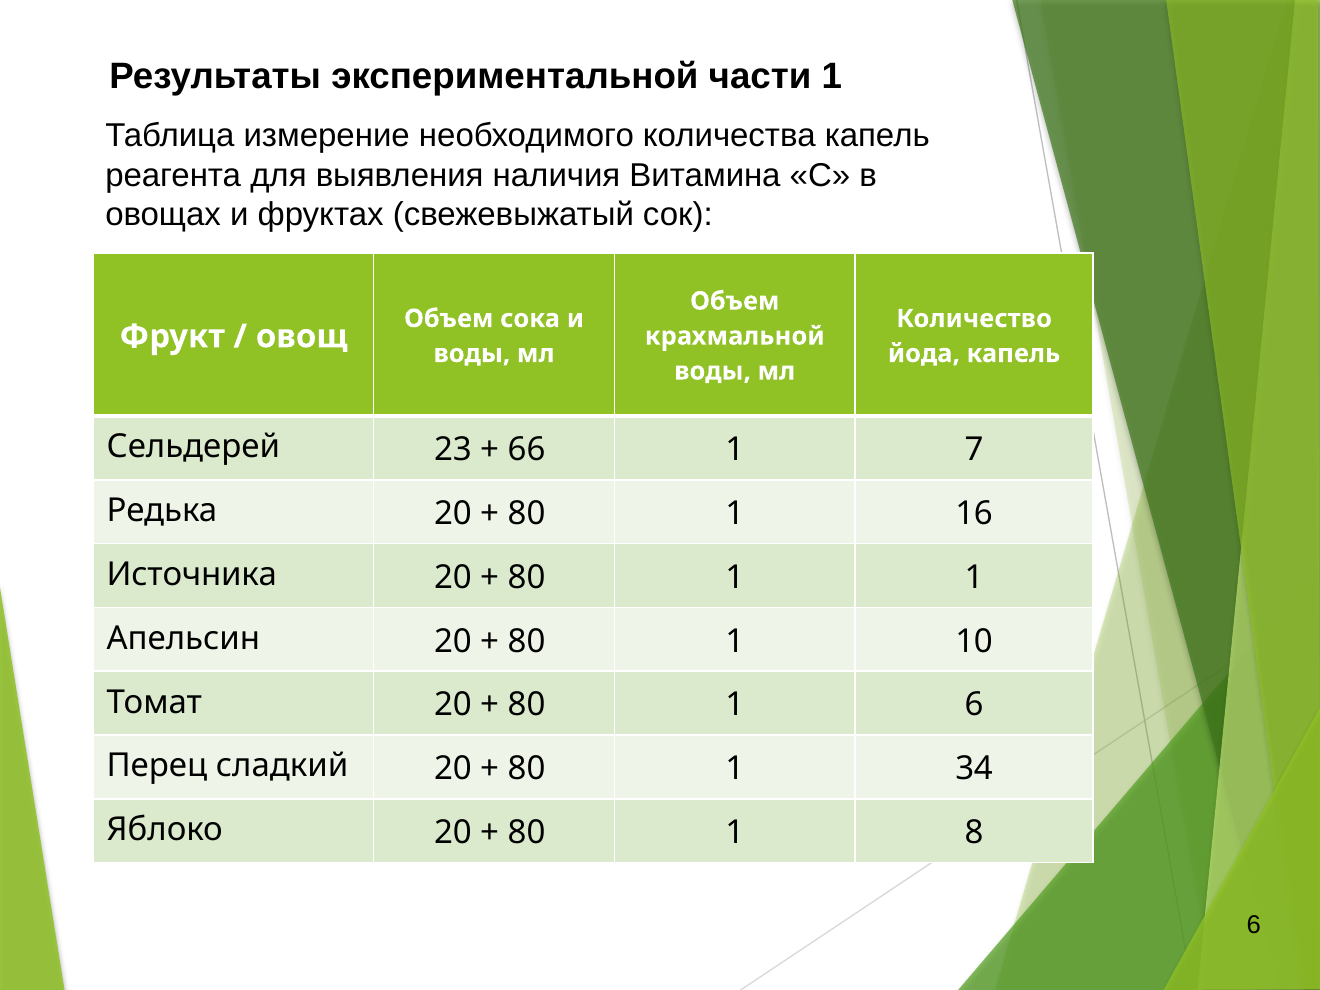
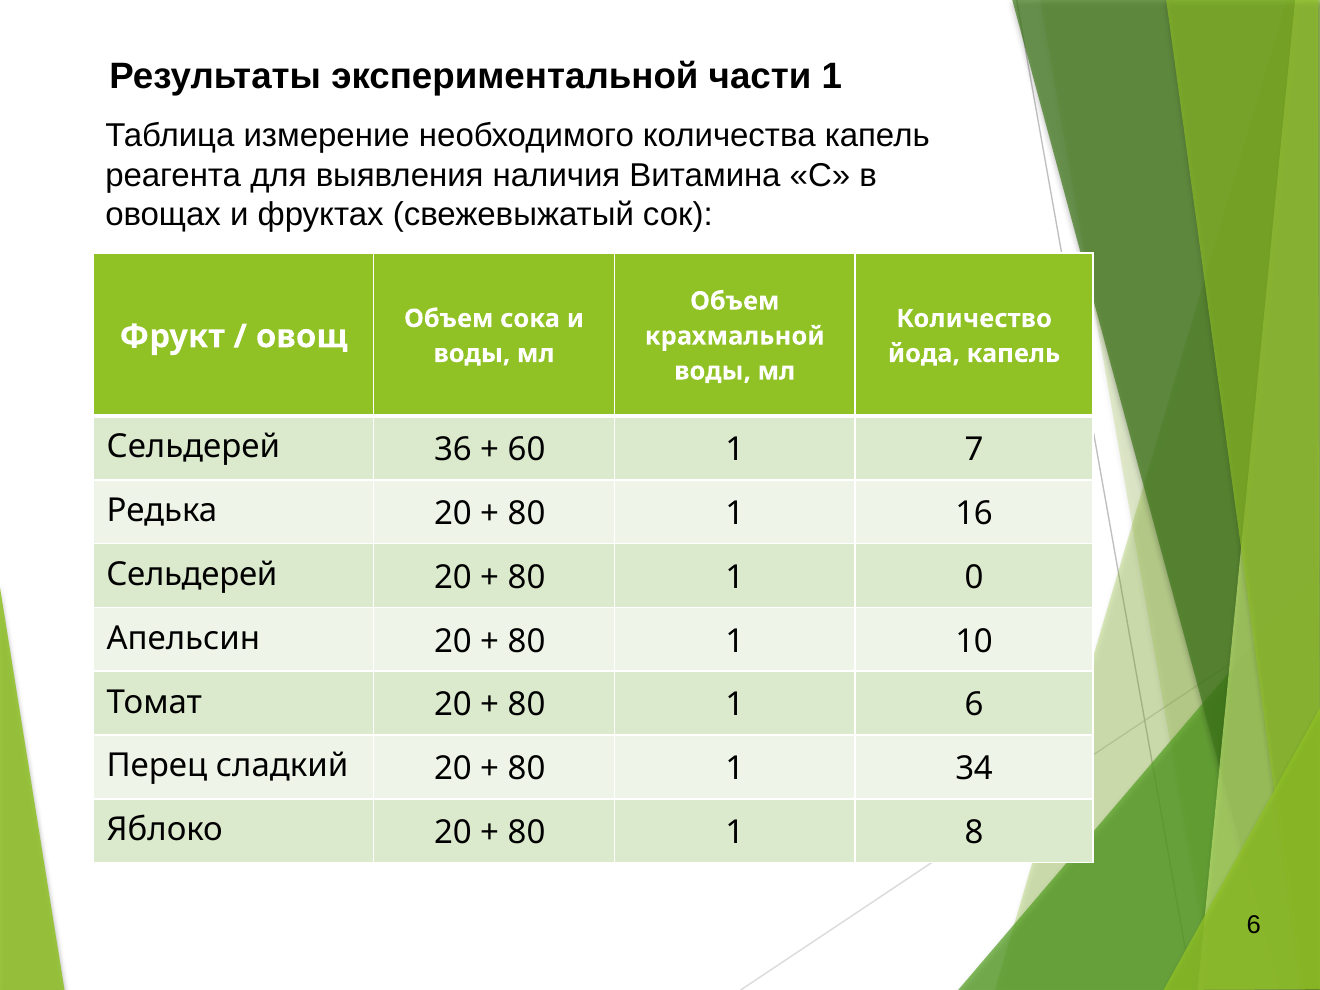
23: 23 -> 36
66: 66 -> 60
Источника at (192, 574): Источника -> Сельдерей
1 1: 1 -> 0
